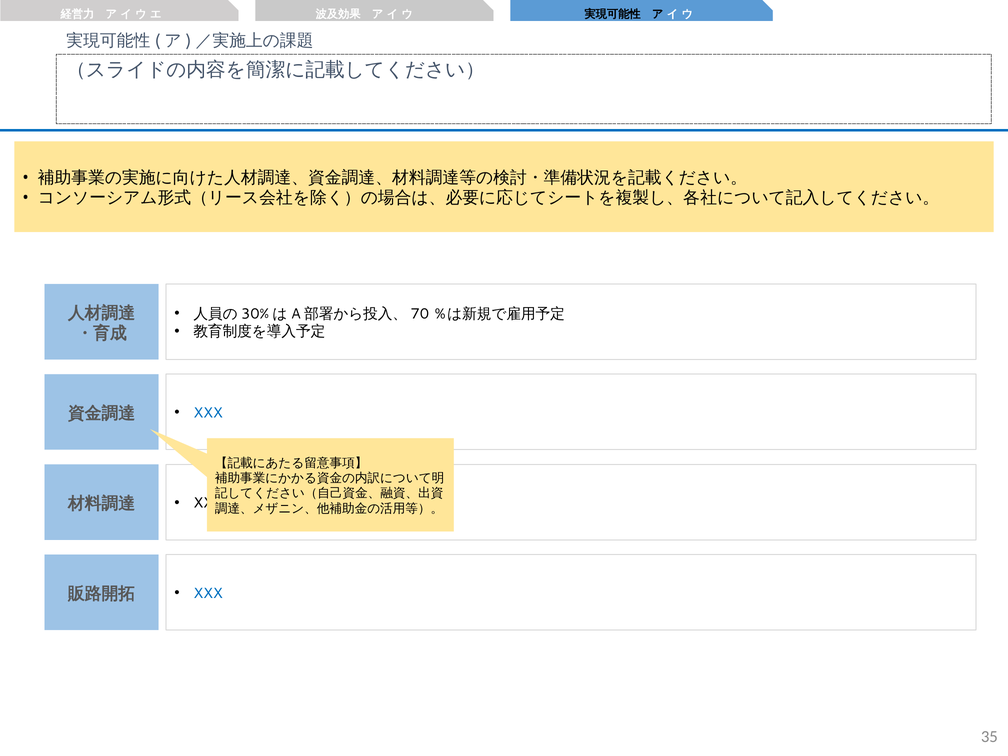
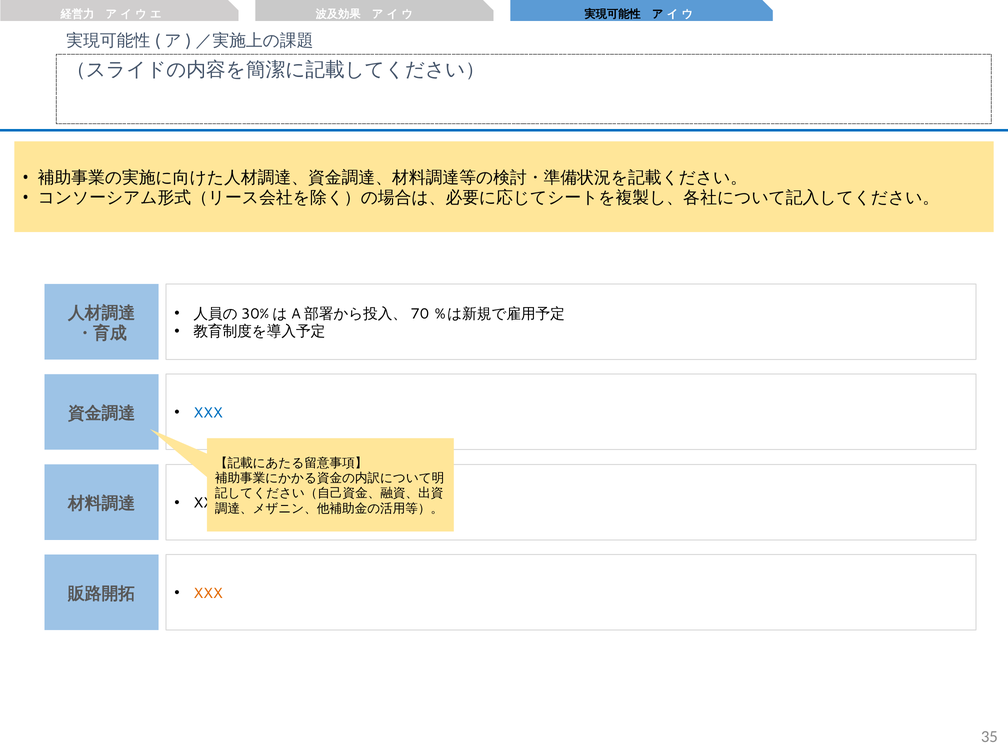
XXX at (208, 593) colour: blue -> orange
